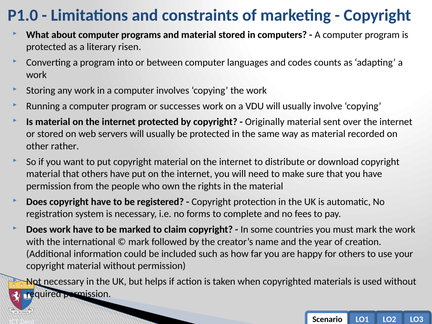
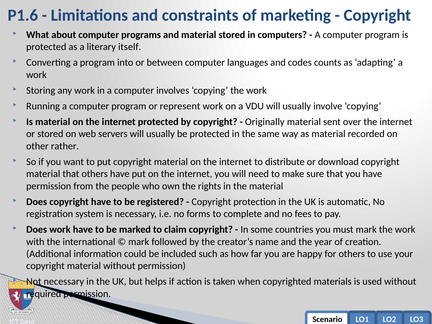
P1.0: P1.0 -> P1.6
risen: risen -> itself
successes: successes -> represent
